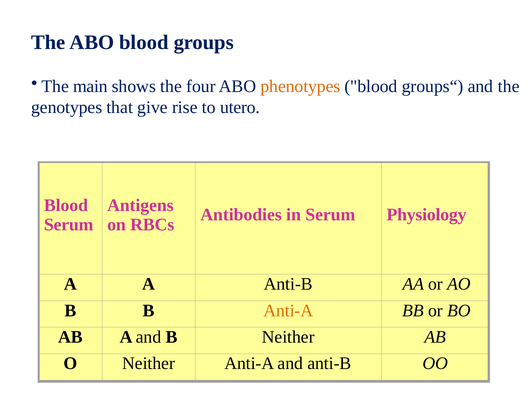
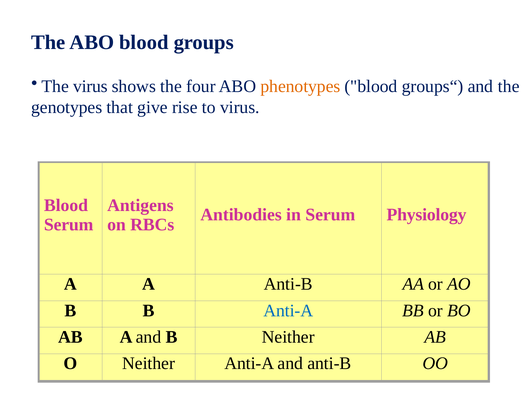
The main: main -> virus
to utero: utero -> virus
Anti-A at (288, 311) colour: orange -> blue
